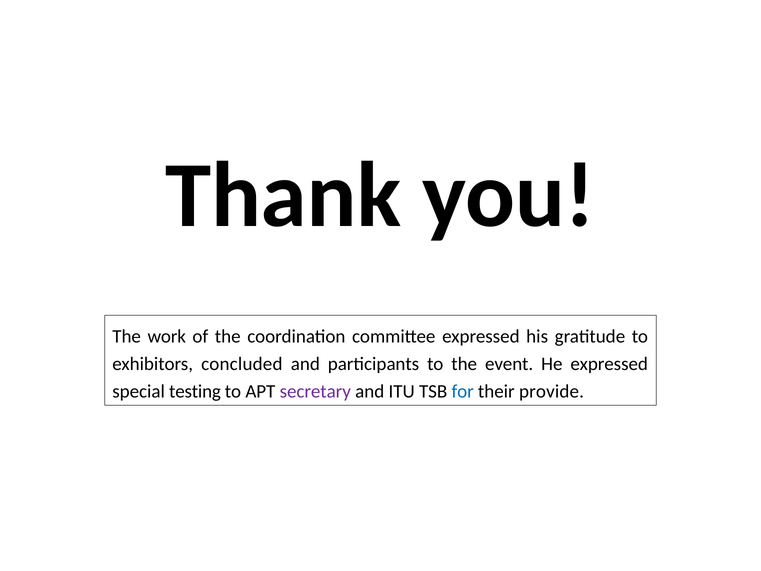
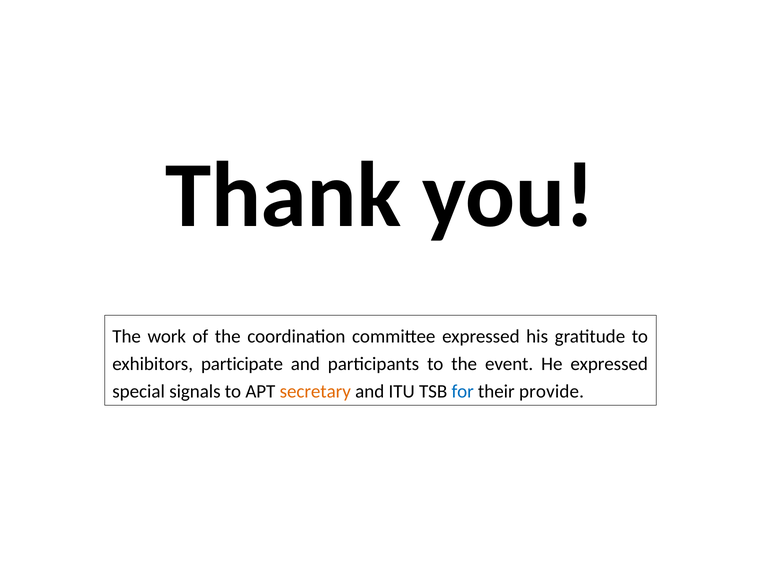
concluded: concluded -> participate
testing: testing -> signals
secretary colour: purple -> orange
